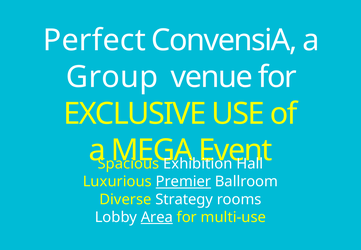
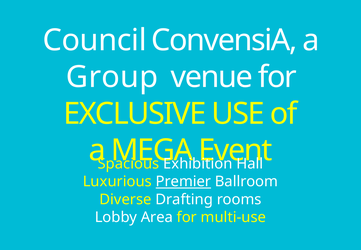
Perfect: Perfect -> Council
Strategy: Strategy -> Drafting
Area underline: present -> none
